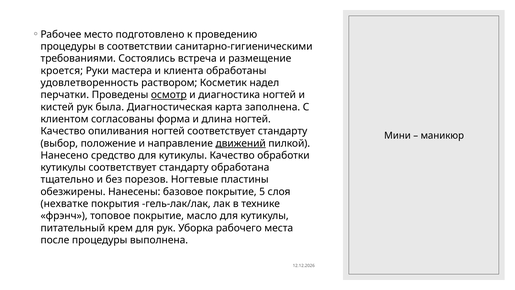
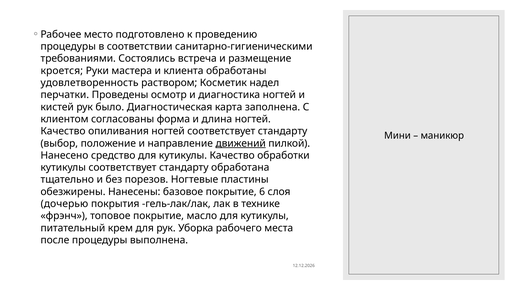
осмотр underline: present -> none
была: была -> было
5: 5 -> 6
нехватке: нехватке -> дочерью
